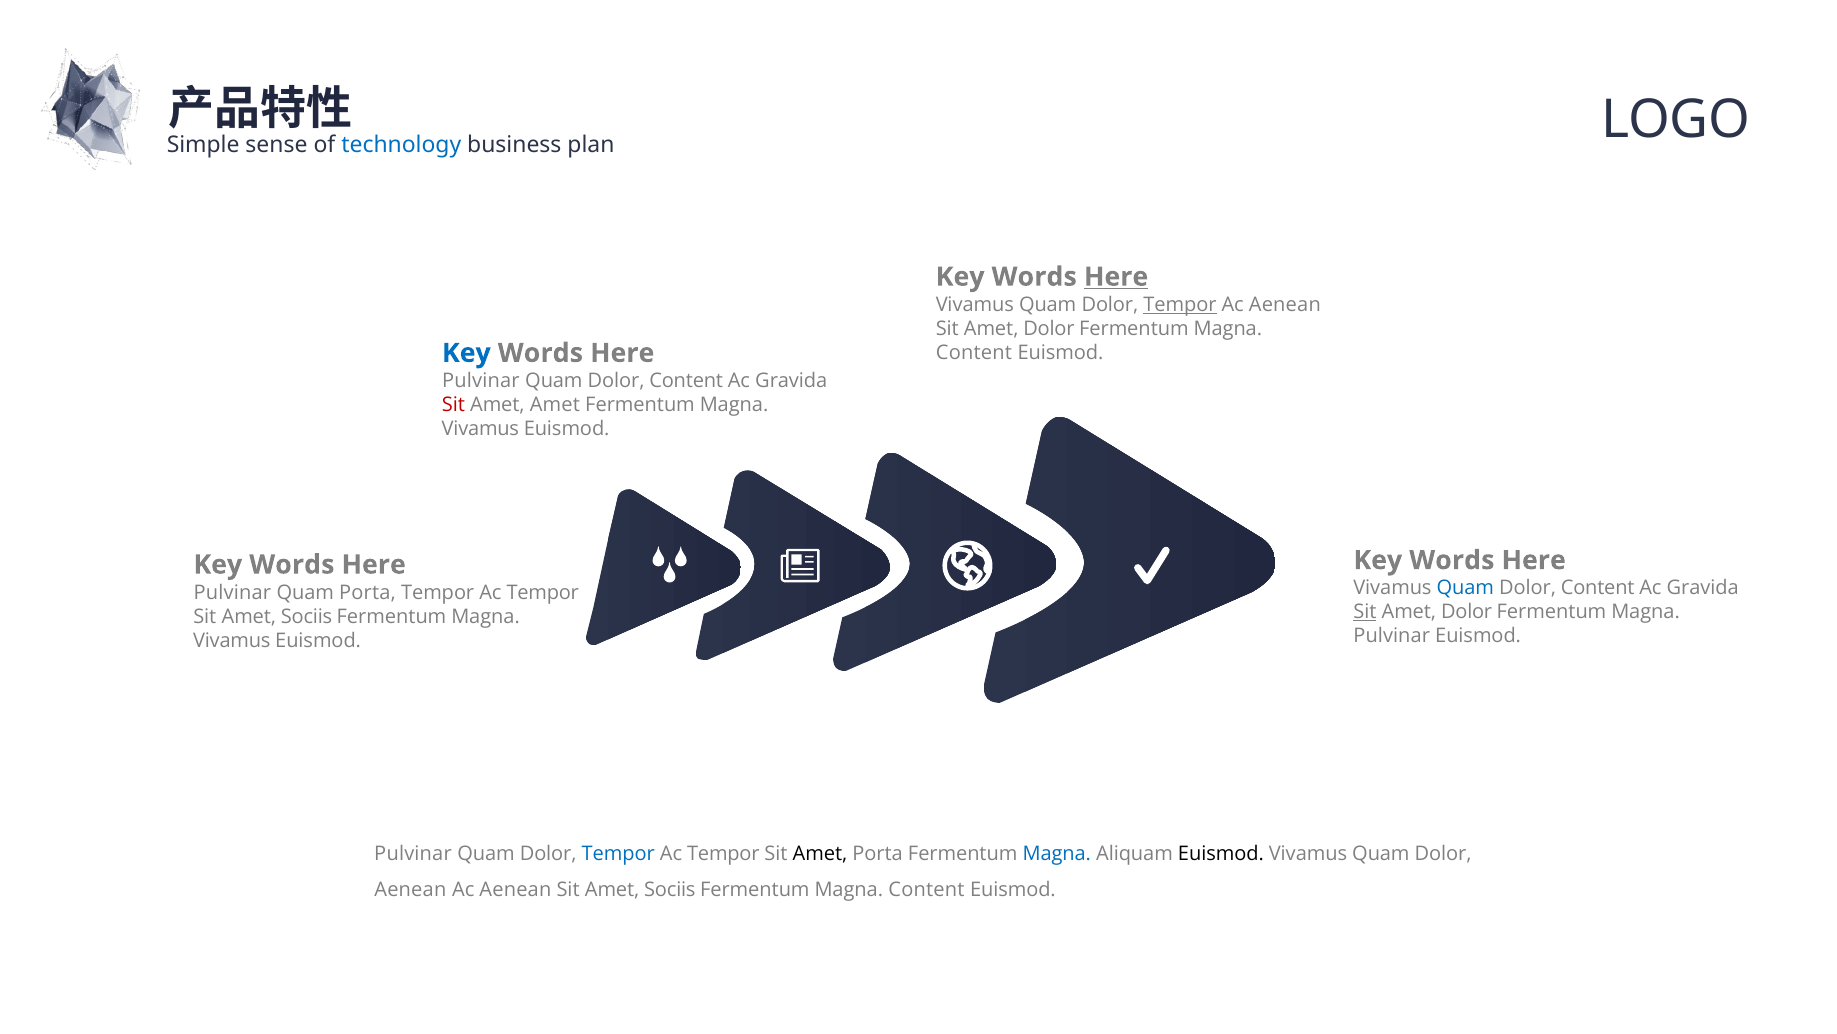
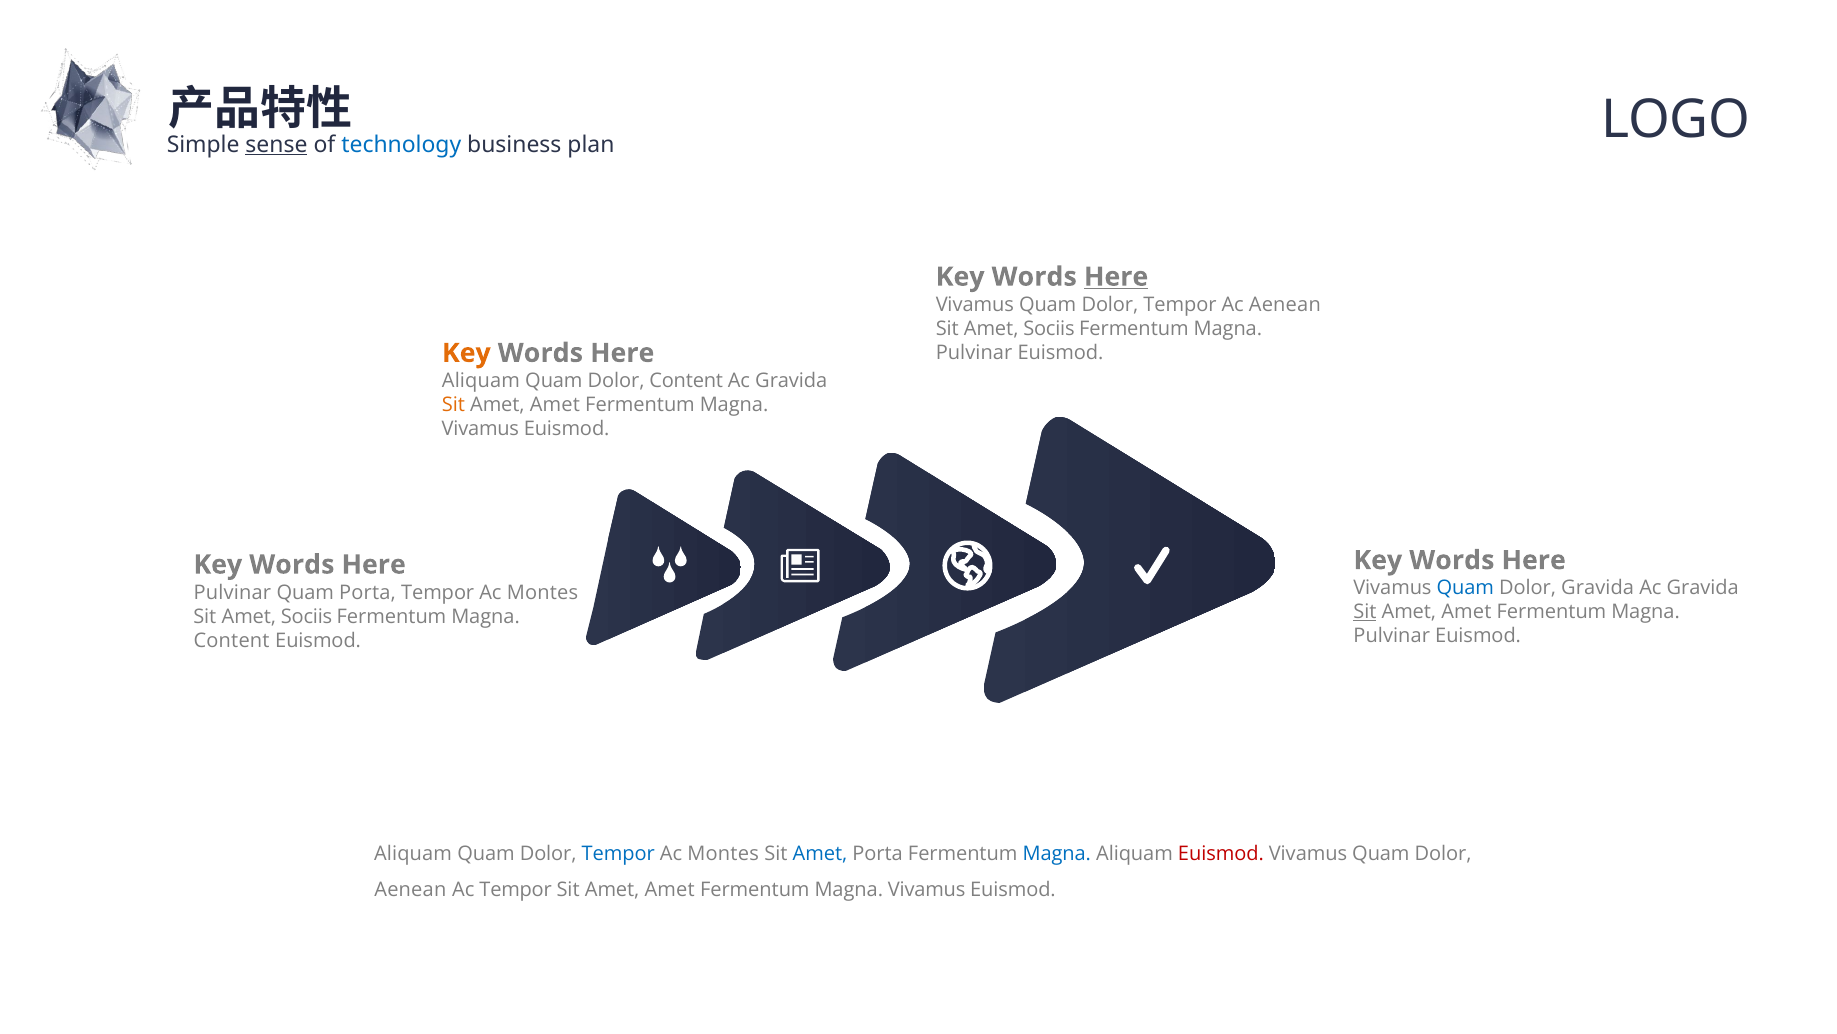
sense underline: none -> present
Tempor at (1180, 304) underline: present -> none
Dolor at (1049, 328): Dolor -> Sociis
Key at (466, 353) colour: blue -> orange
Content at (974, 352): Content -> Pulvinar
Pulvinar at (481, 381): Pulvinar -> Aliquam
Sit at (453, 405) colour: red -> orange
Content at (1598, 588): Content -> Gravida
Tempor at (543, 592): Tempor -> Montes
Dolor at (1467, 612): Dolor -> Amet
Vivamus at (232, 640): Vivamus -> Content
Pulvinar at (413, 854): Pulvinar -> Aliquam
Tempor at (723, 854): Tempor -> Montes
Amet at (820, 854) colour: black -> blue
Euismod at (1221, 854) colour: black -> red
Aenean at (515, 890): Aenean -> Tempor
Sociis at (670, 890): Sociis -> Amet
Content at (926, 890): Content -> Vivamus
